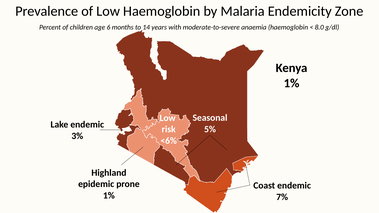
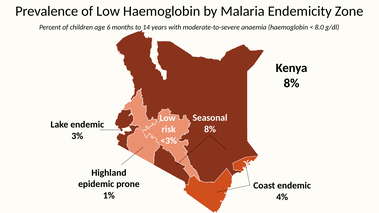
1% at (292, 83): 1% -> 8%
5% at (210, 129): 5% -> 8%
<6%: <6% -> <3%
7%: 7% -> 4%
